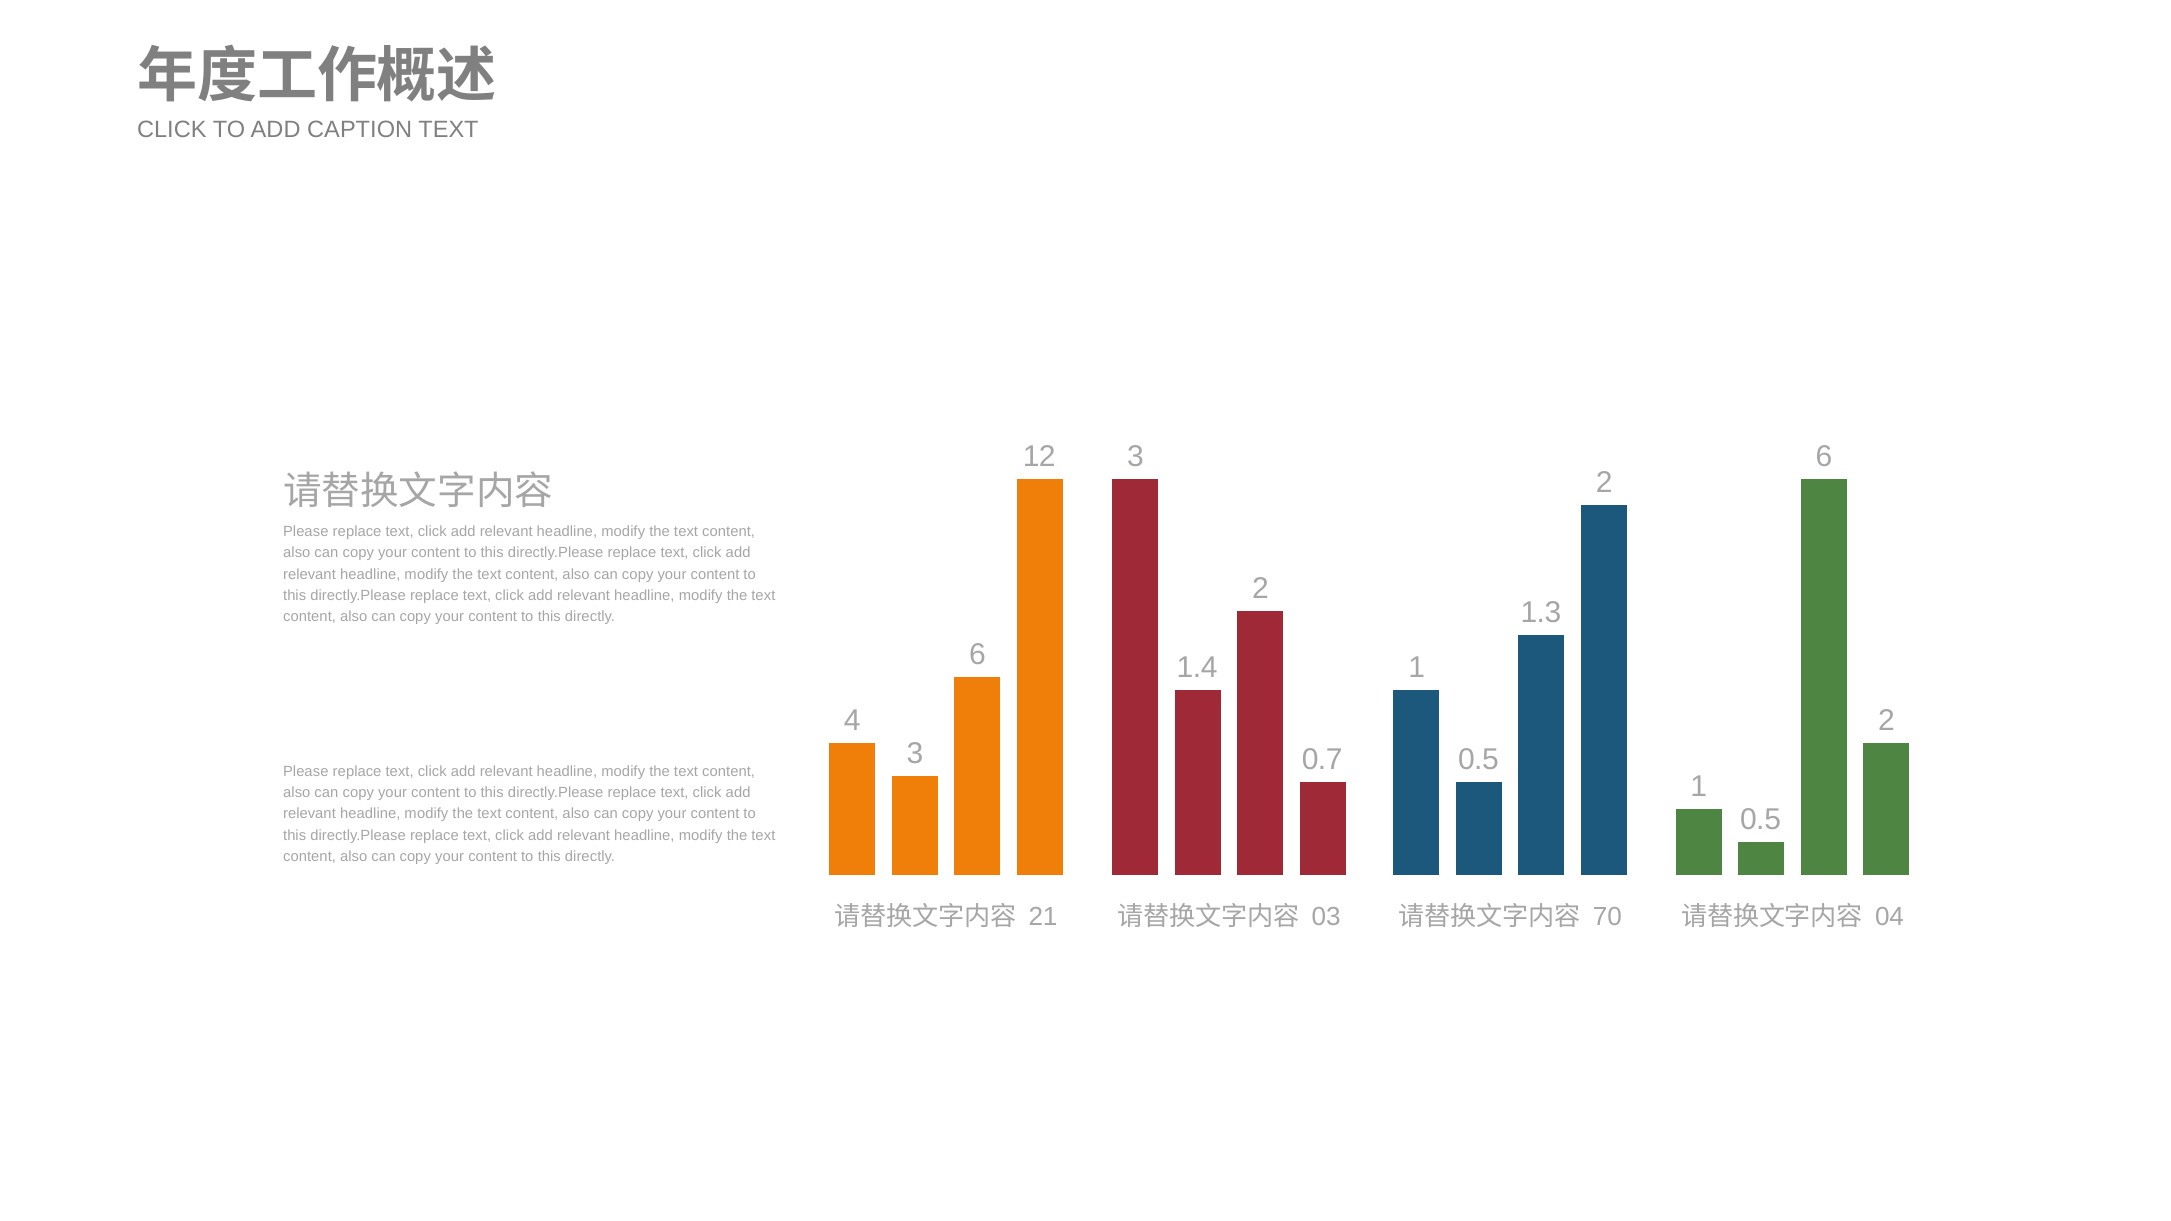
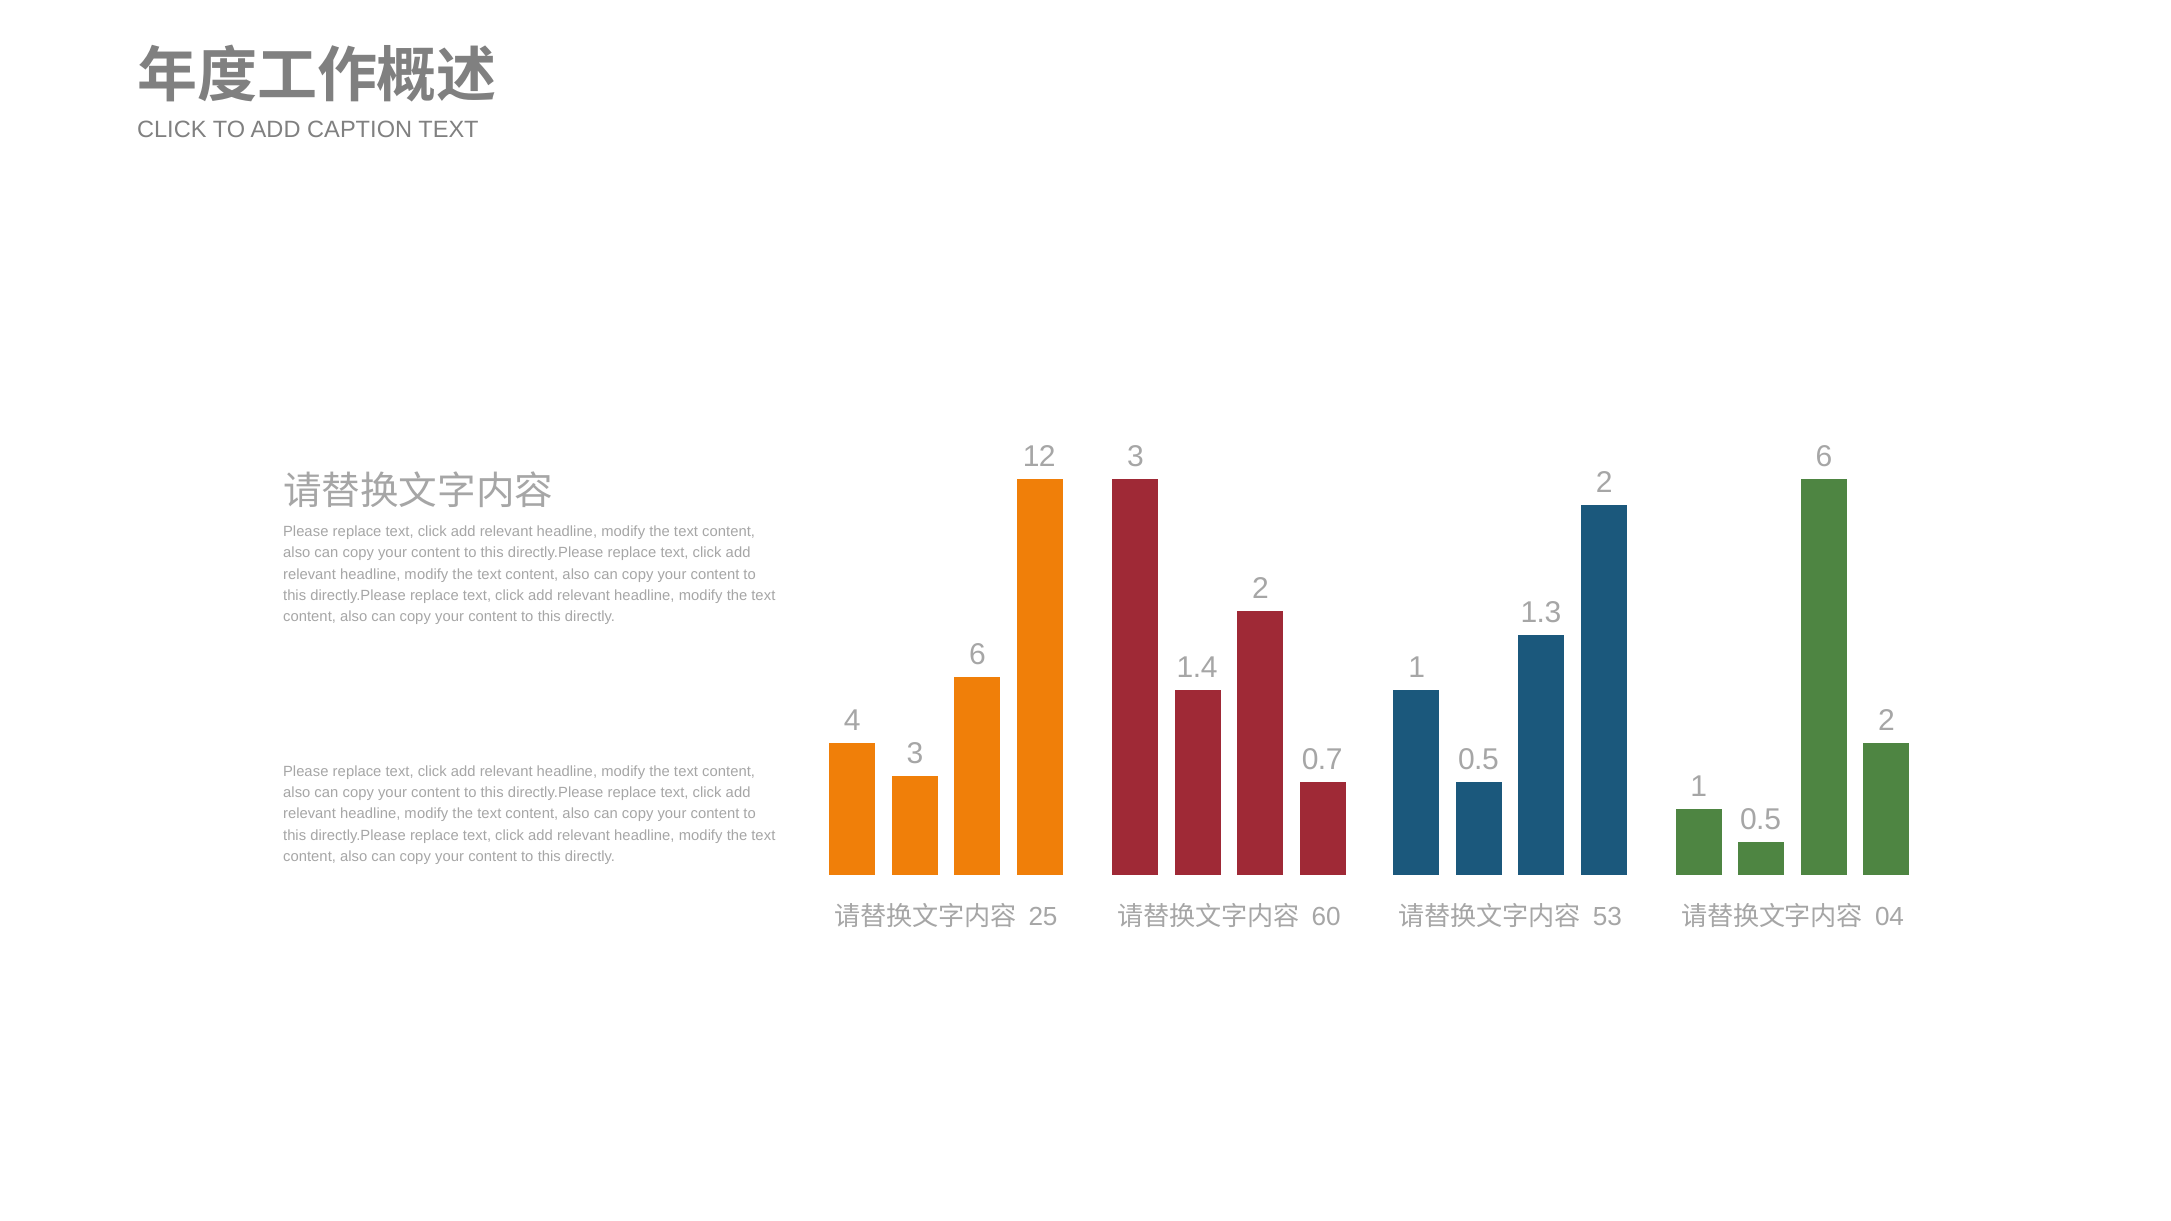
21: 21 -> 25
03: 03 -> 60
70: 70 -> 53
